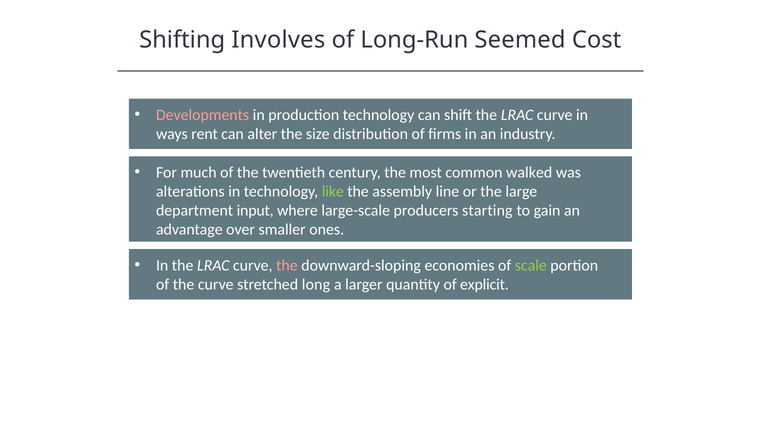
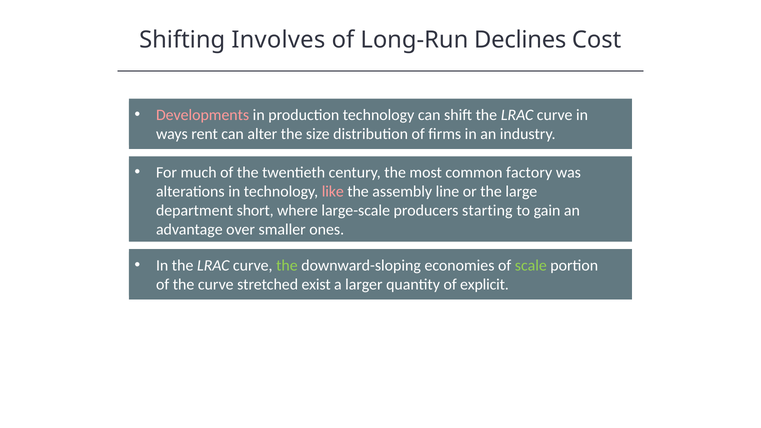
Seemed: Seemed -> Declines
walked: walked -> factory
like colour: light green -> pink
input: input -> short
the at (287, 265) colour: pink -> light green
long: long -> exist
